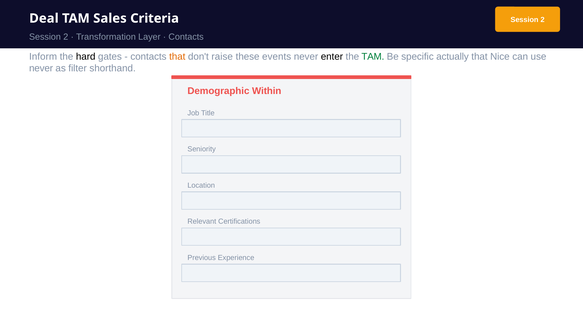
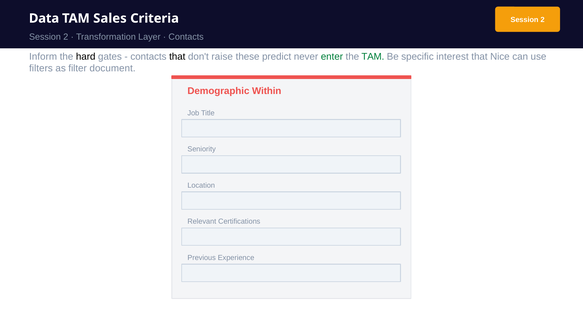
Deal: Deal -> Data
that at (177, 57) colour: orange -> black
events: events -> predict
enter colour: black -> green
actually: actually -> interest
never at (41, 68): never -> filters
shorthand: shorthand -> document
